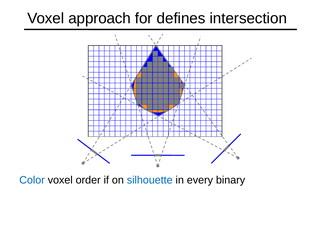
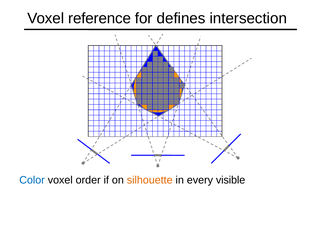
approach: approach -> reference
silhouette colour: blue -> orange
binary: binary -> visible
